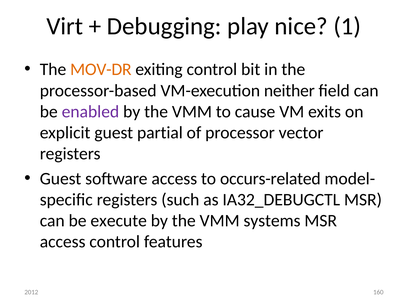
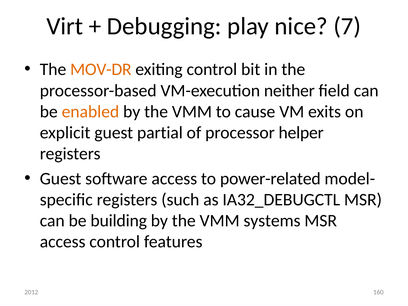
1: 1 -> 7
enabled colour: purple -> orange
vector: vector -> helper
occurs-related: occurs-related -> power-related
execute: execute -> building
